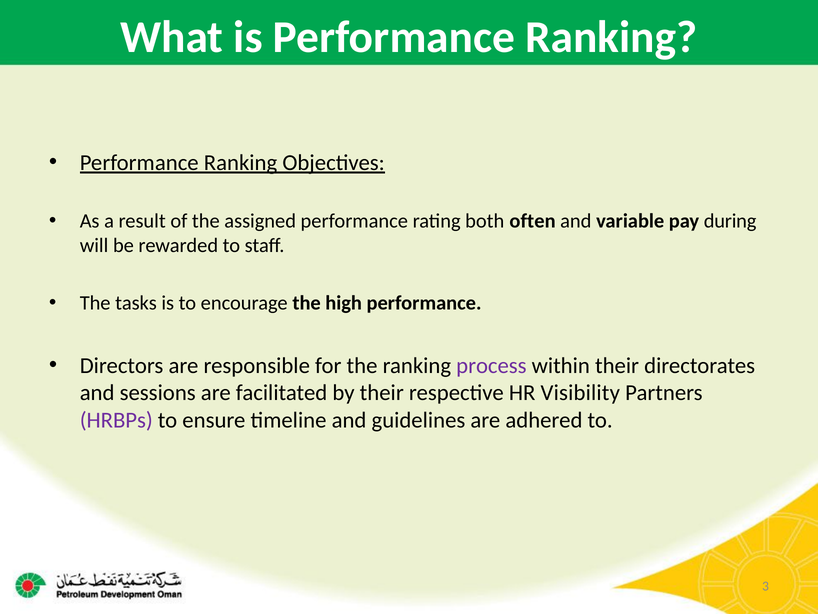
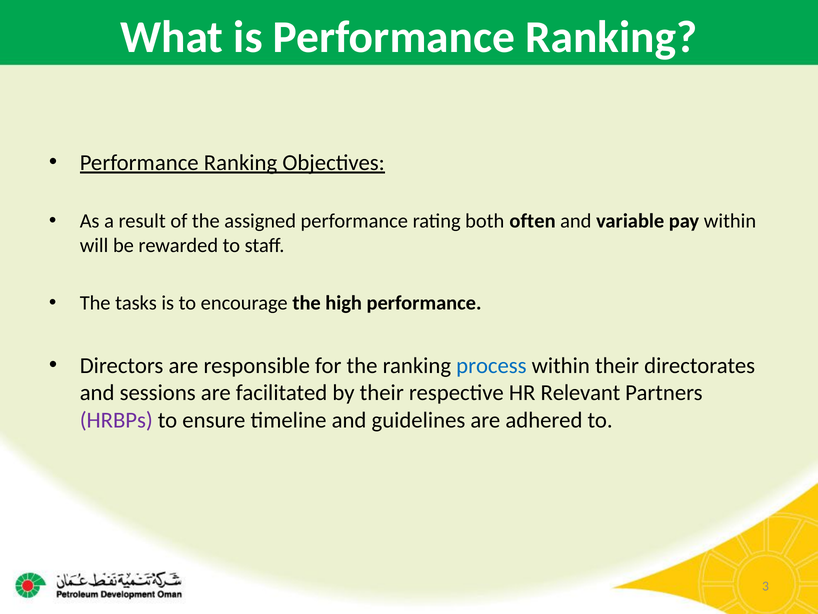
pay during: during -> within
process colour: purple -> blue
Visibility: Visibility -> Relevant
